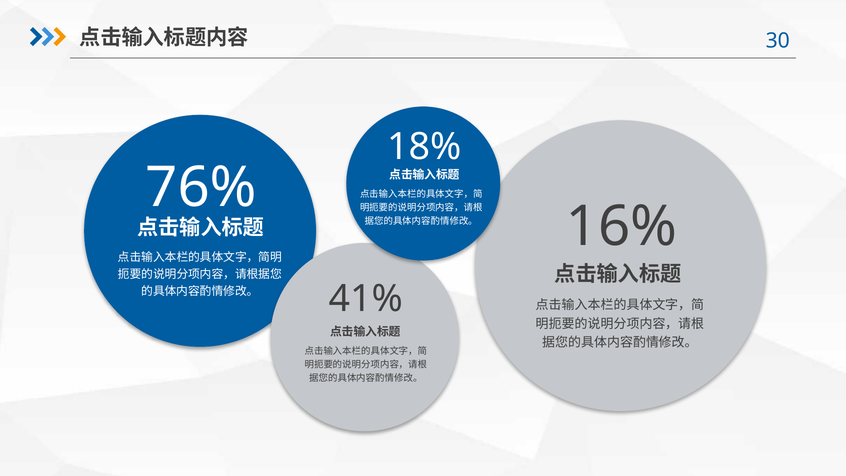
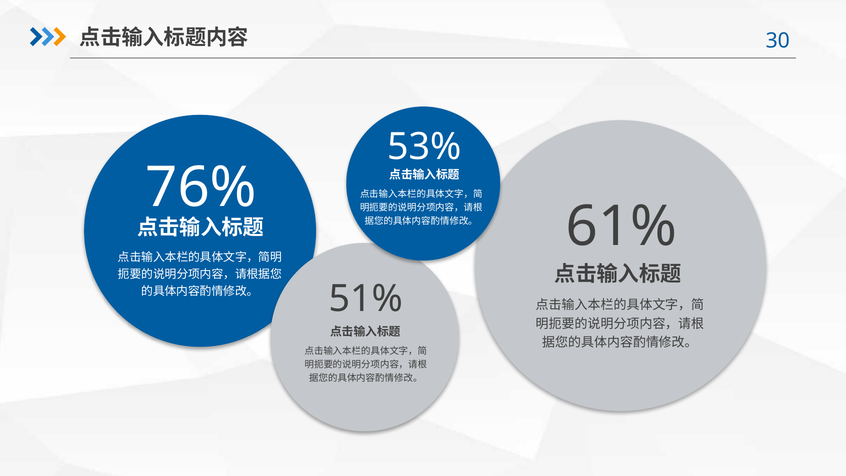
18%: 18% -> 53%
16%: 16% -> 61%
41%: 41% -> 51%
